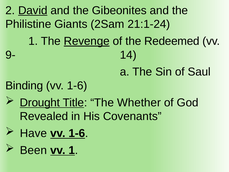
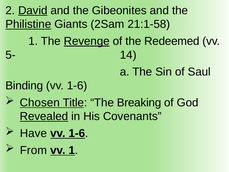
Philistine underline: none -> present
21:1-24: 21:1-24 -> 21:1-58
9-: 9- -> 5-
Drought: Drought -> Chosen
Whether: Whether -> Breaking
Revealed underline: none -> present
Been: Been -> From
